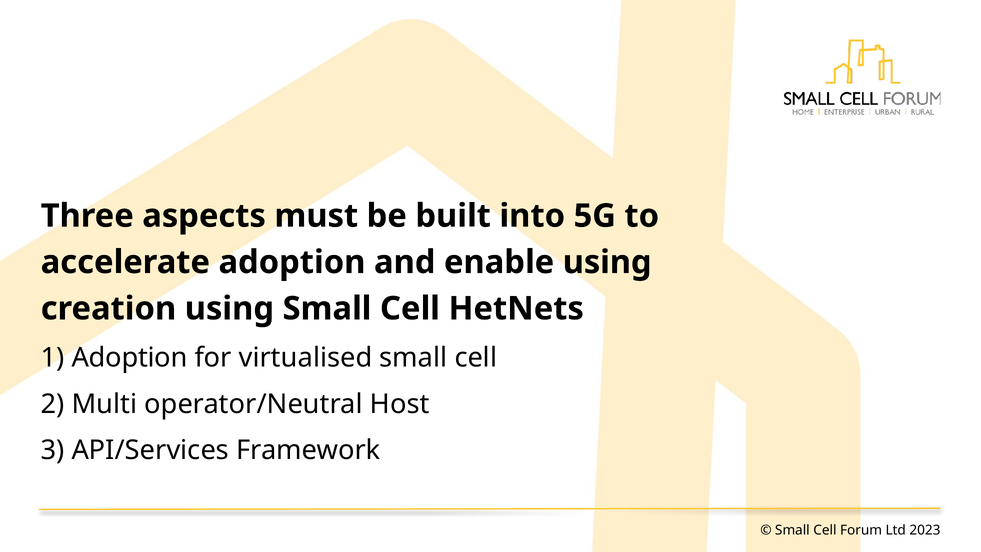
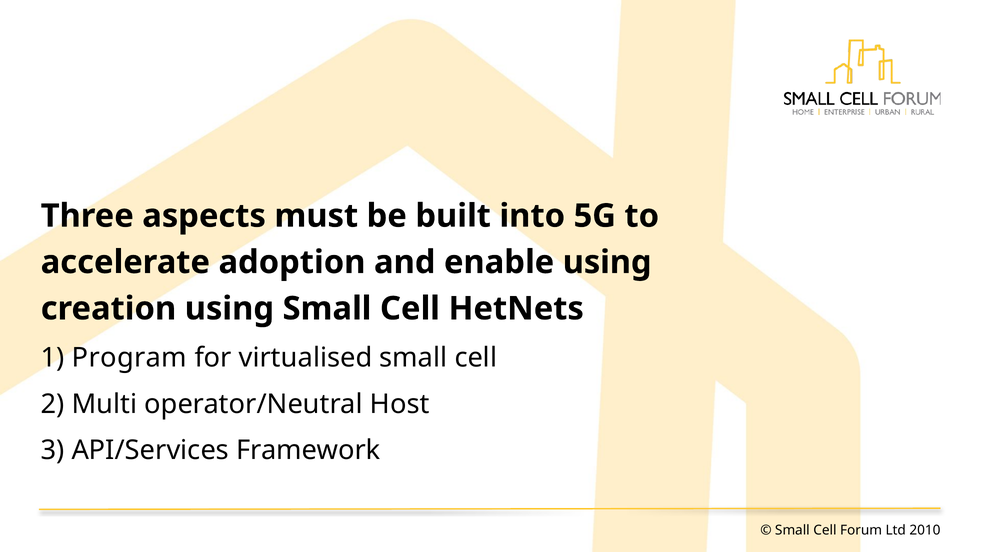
1 Adoption: Adoption -> Program
2023: 2023 -> 2010
